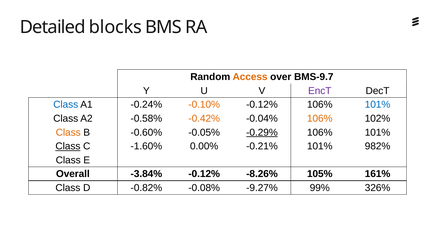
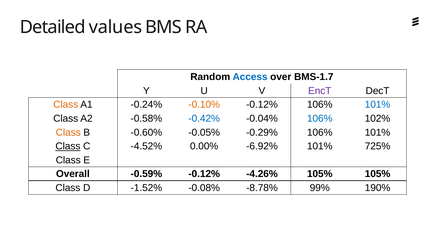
blocks: blocks -> values
Access colour: orange -> blue
BMS-9.7: BMS-9.7 -> BMS-1.7
Class at (66, 105) colour: blue -> orange
-0.42% colour: orange -> blue
106% at (320, 119) colour: orange -> blue
-0.29% underline: present -> none
-1.60%: -1.60% -> -4.52%
-0.21%: -0.21% -> -6.92%
982%: 982% -> 725%
-3.84%: -3.84% -> -0.59%
-8.26%: -8.26% -> -4.26%
105% 161%: 161% -> 105%
-0.82%: -0.82% -> -1.52%
-9.27%: -9.27% -> -8.78%
326%: 326% -> 190%
